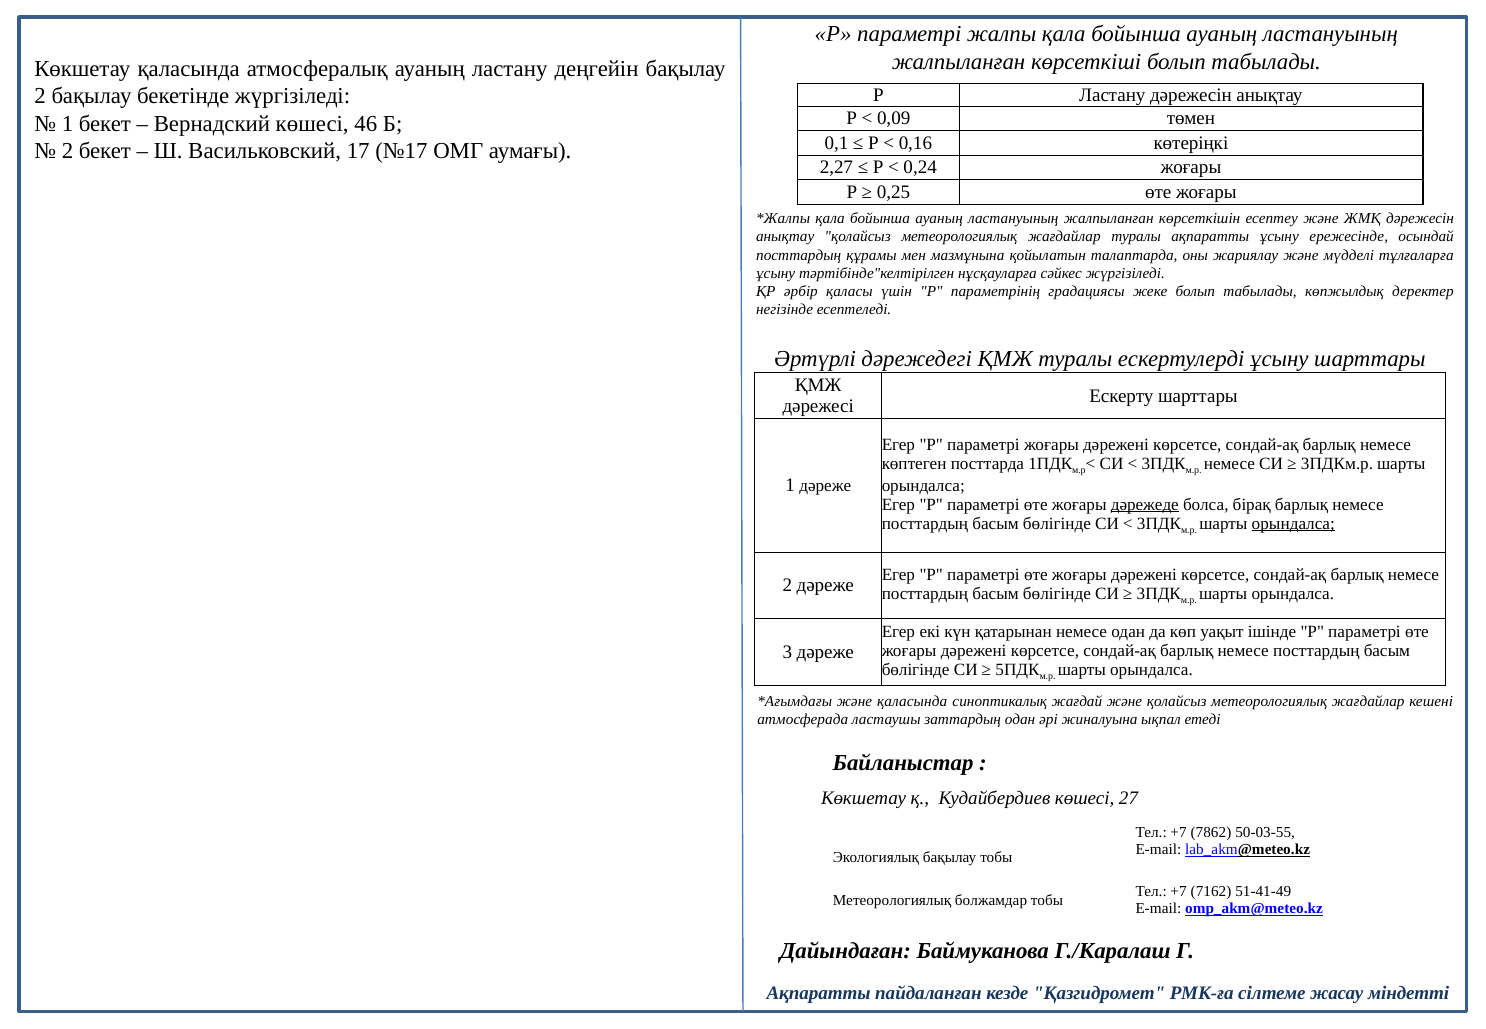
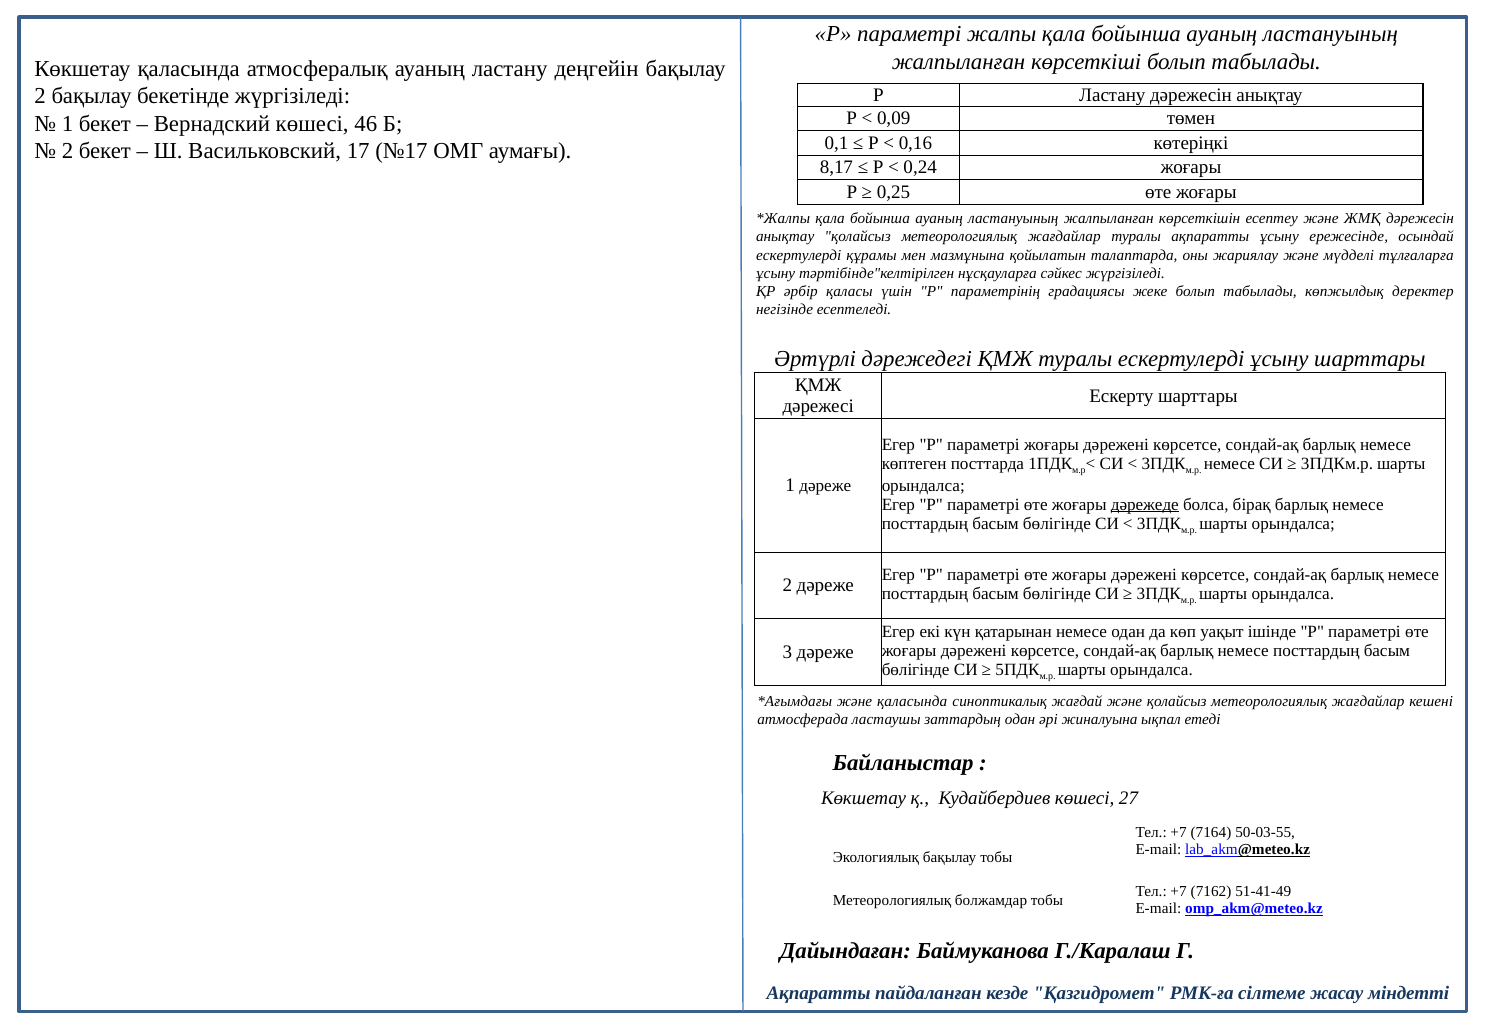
2,27: 2,27 -> 8,17
посттардың at (799, 255): посттардың -> ескертулерді
орындалса at (1293, 523) underline: present -> none
7862: 7862 -> 7164
